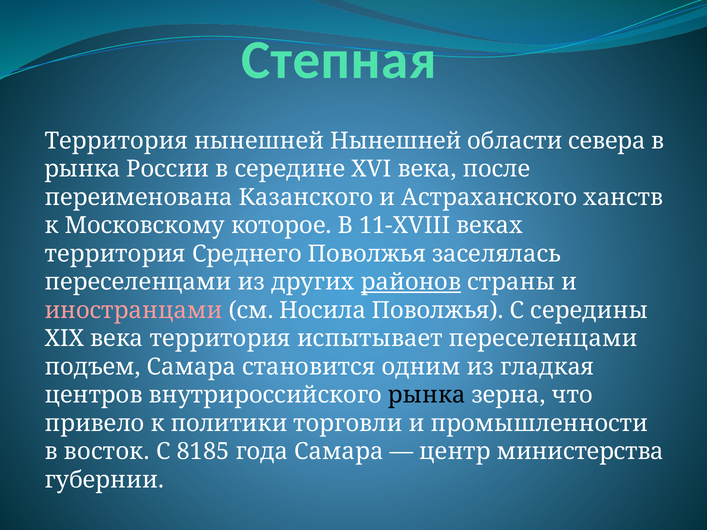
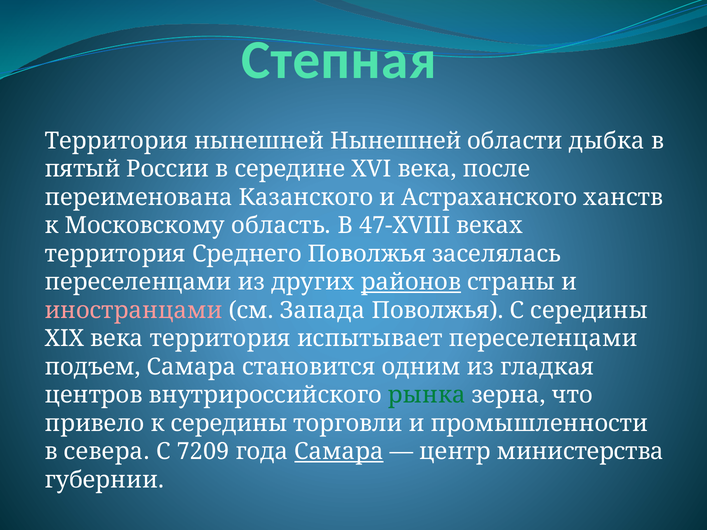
севера: севера -> дыбка
рынка at (83, 169): рынка -> пятый
которое: которое -> область
11-XVIII: 11-XVIII -> 47-XVIII
Носила: Носила -> Запада
рынка at (427, 395) colour: black -> green
к политики: политики -> середины
восток: восток -> севера
8185: 8185 -> 7209
Самара at (339, 452) underline: none -> present
